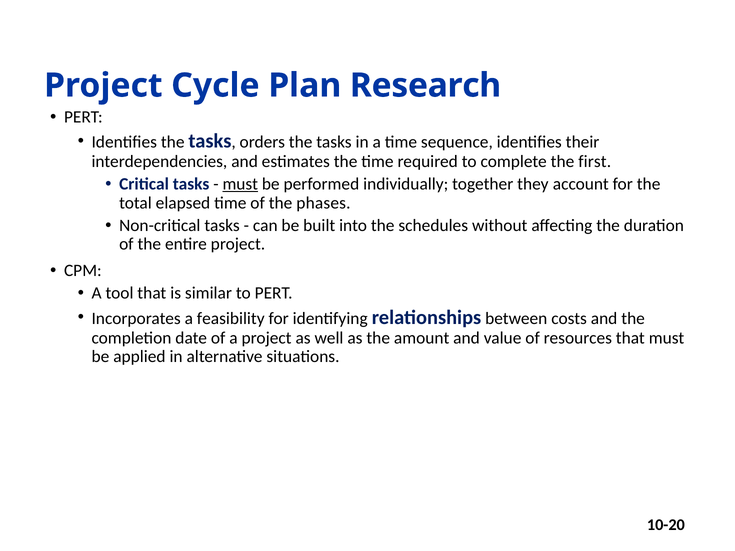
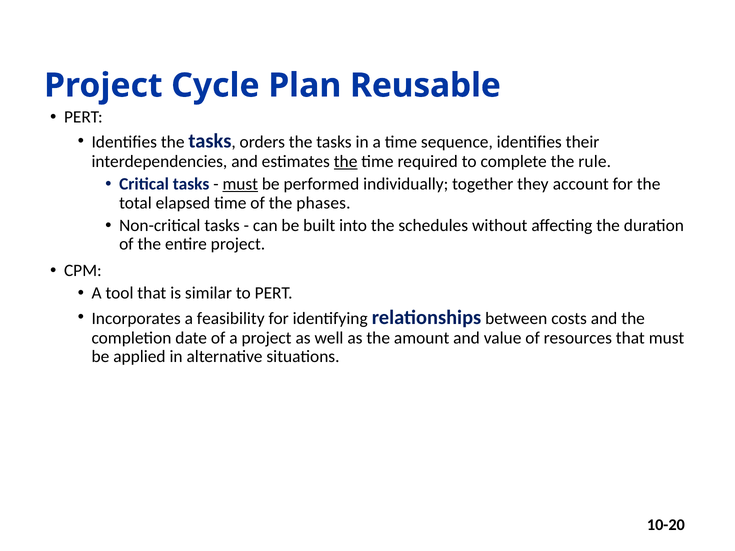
Research: Research -> Reusable
the at (346, 162) underline: none -> present
first: first -> rule
